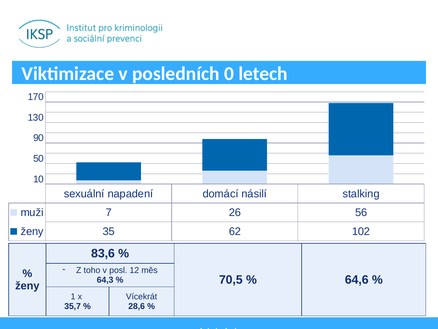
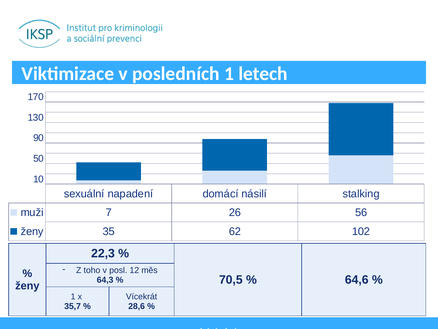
posledních 0: 0 -> 1
83,6: 83,6 -> 22,3
